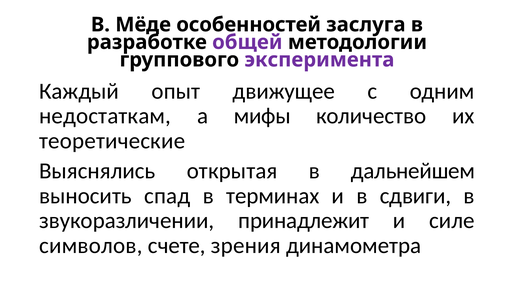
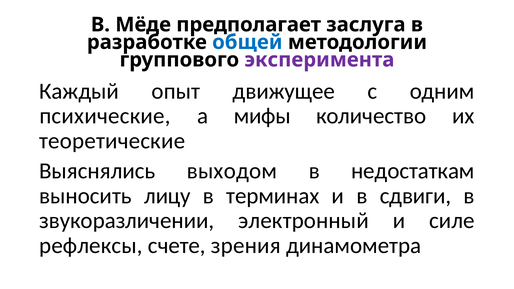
особенностей: особенностей -> предполагает
общей colour: purple -> blue
недостаткам: недостаткам -> психические
открытая: открытая -> выходом
дальнейшем: дальнейшем -> недостаткам
спад: спад -> лицу
принадлежит: принадлежит -> электронный
символов: символов -> рефлексы
